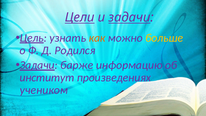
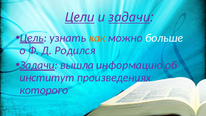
больше colour: yellow -> white
барже: барже -> вышла
учеником: учеником -> которого
